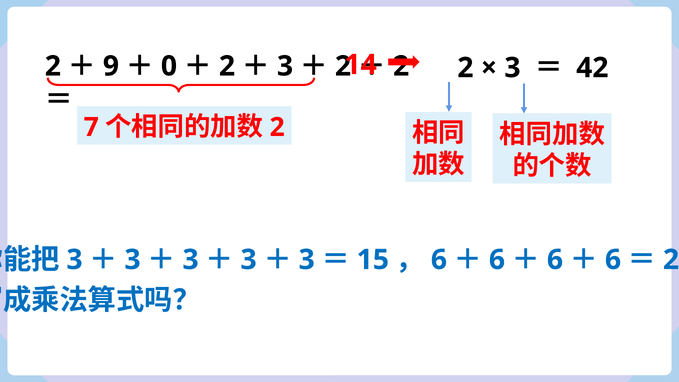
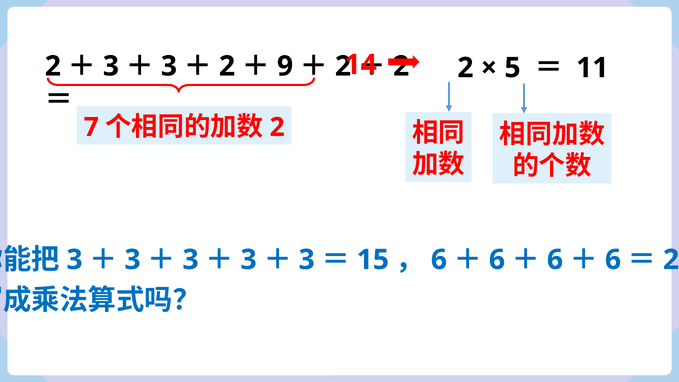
3 at (512, 68): 3 -> 5
42: 42 -> 11
9 at (111, 66): 9 -> 3
0 at (169, 66): 0 -> 3
3 at (285, 66): 3 -> 9
